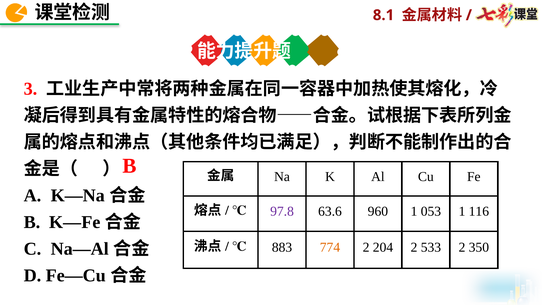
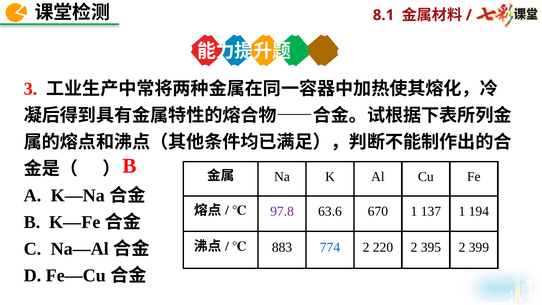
960: 960 -> 670
053: 053 -> 137
116: 116 -> 194
774 colour: orange -> blue
204: 204 -> 220
533: 533 -> 395
350: 350 -> 399
